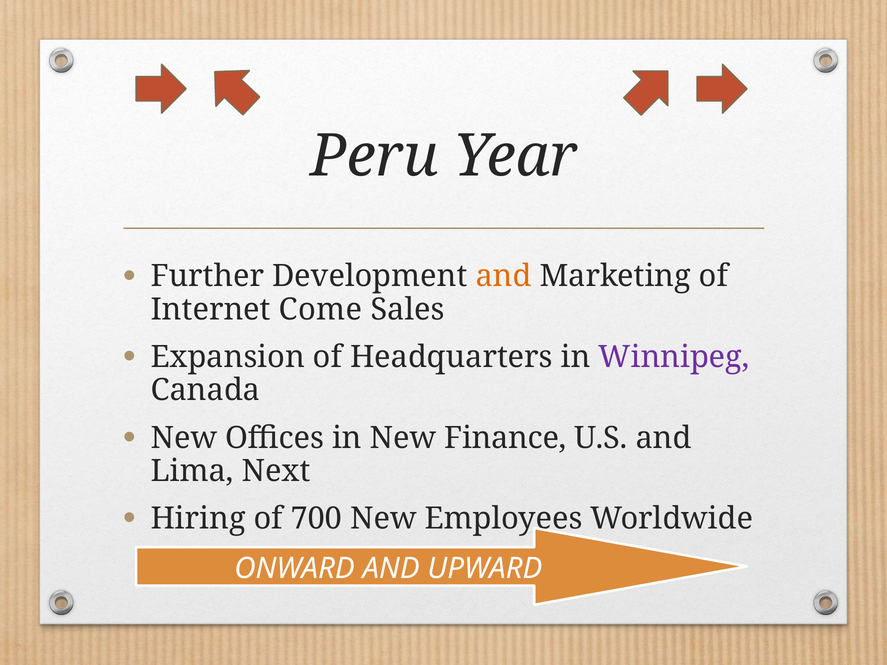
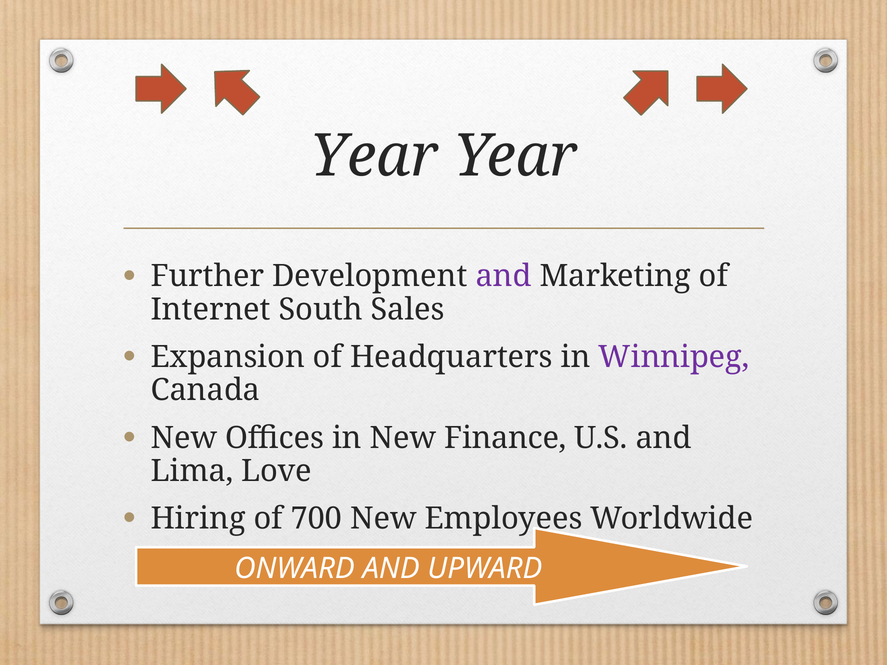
Peru at (374, 156): Peru -> Year
and at (504, 276) colour: orange -> purple
Come: Come -> South
Next: Next -> Love
